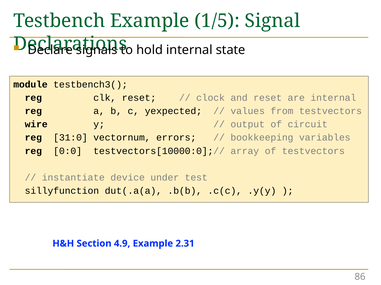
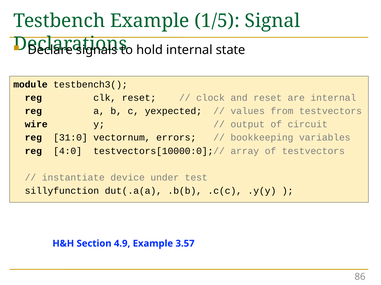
0:0: 0:0 -> 4:0
2.31: 2.31 -> 3.57
